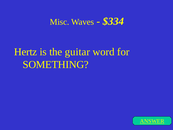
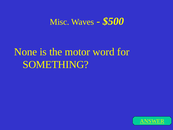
$334: $334 -> $500
Hertz: Hertz -> None
guitar: guitar -> motor
